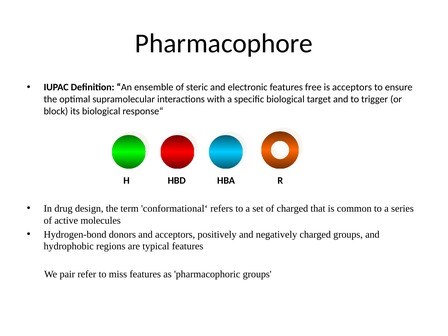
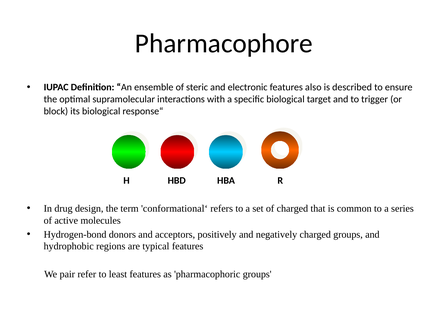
free: free -> also
is acceptors: acceptors -> described
miss: miss -> least
